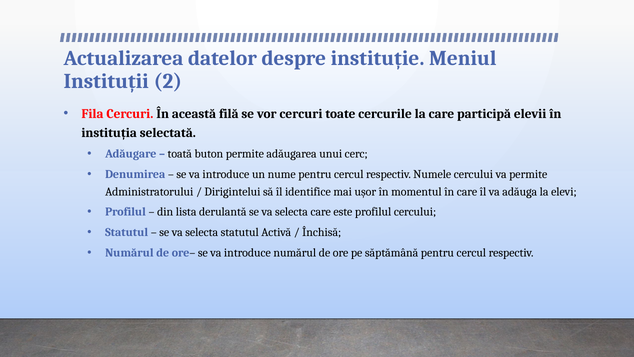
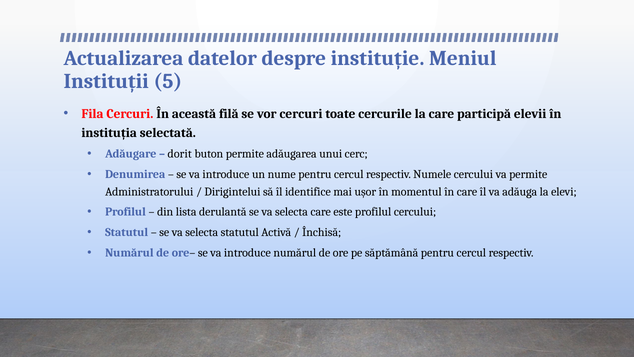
2: 2 -> 5
toată: toată -> dorit
